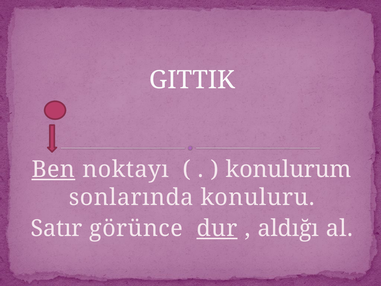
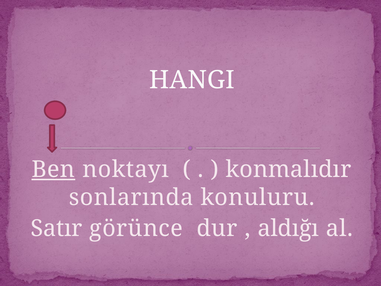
GITTIK: GITTIK -> HANGI
konulurum: konulurum -> konmalıdır
dur underline: present -> none
